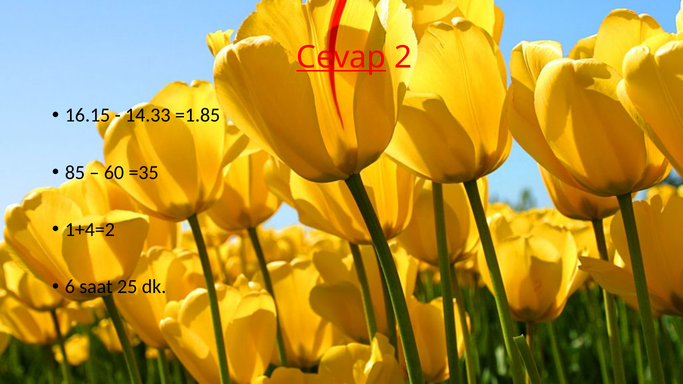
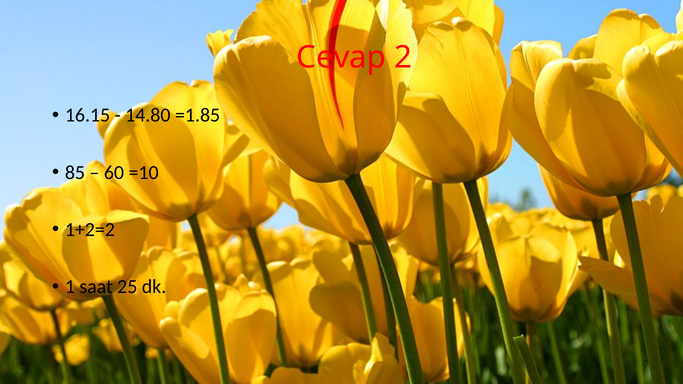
Cevap underline: present -> none
14.33: 14.33 -> 14.80
=35: =35 -> =10
1+4=2: 1+4=2 -> 1+2=2
6: 6 -> 1
